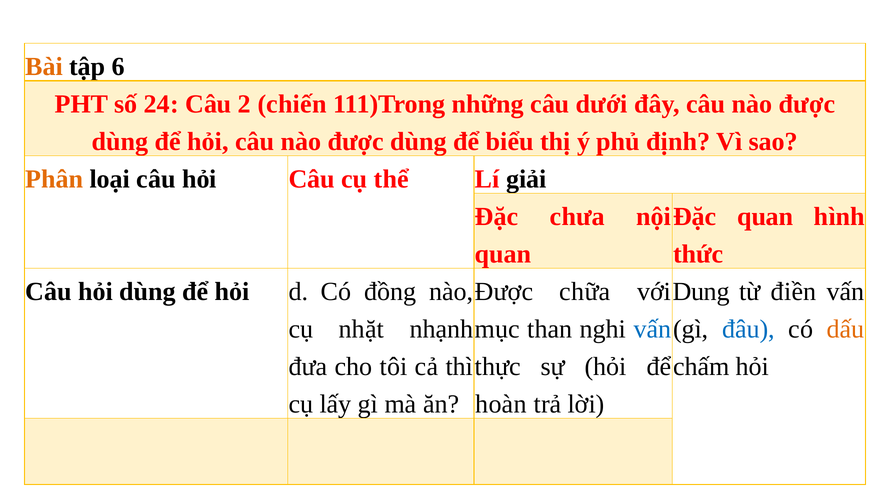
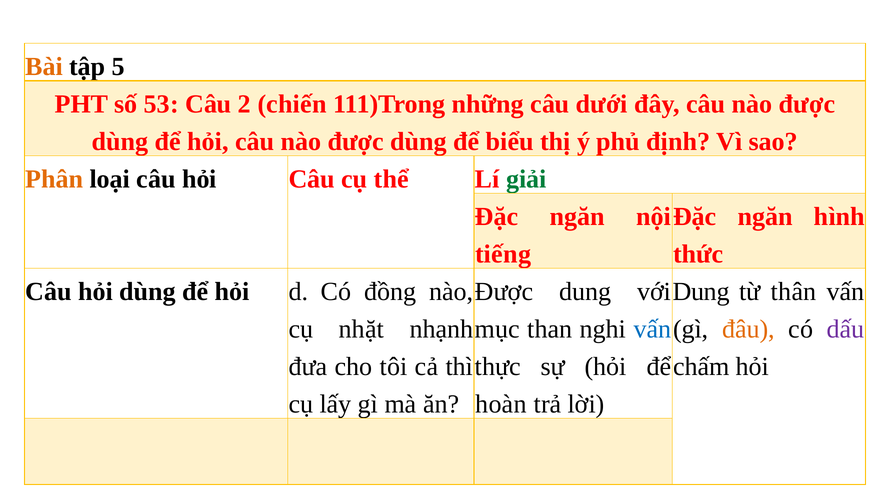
6: 6 -> 5
24: 24 -> 53
giải colour: black -> green
chưa at (577, 217): chưa -> ngăn
quan at (765, 217): quan -> ngăn
quan at (503, 254): quan -> tiếng
Được chữa: chữa -> dung
điền: điền -> thân
đâu colour: blue -> orange
dấu colour: orange -> purple
